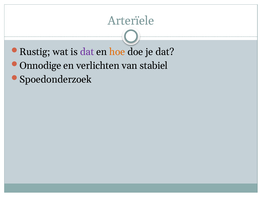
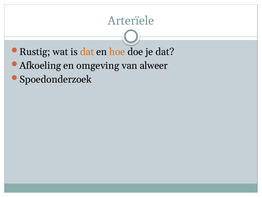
dat at (87, 52) colour: purple -> orange
Onnodige: Onnodige -> Afkoeling
verlichten: verlichten -> omgeving
stabiel: stabiel -> alweer
